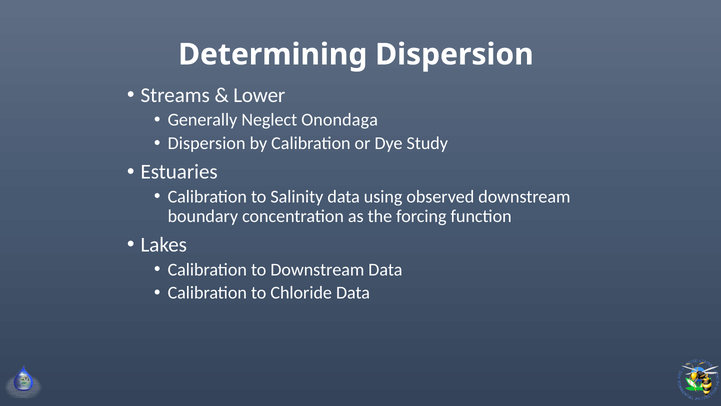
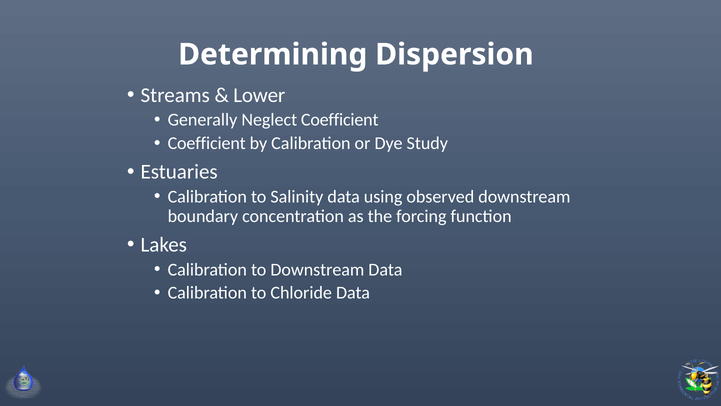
Neglect Onondaga: Onondaga -> Coefficient
Dispersion at (207, 143): Dispersion -> Coefficient
